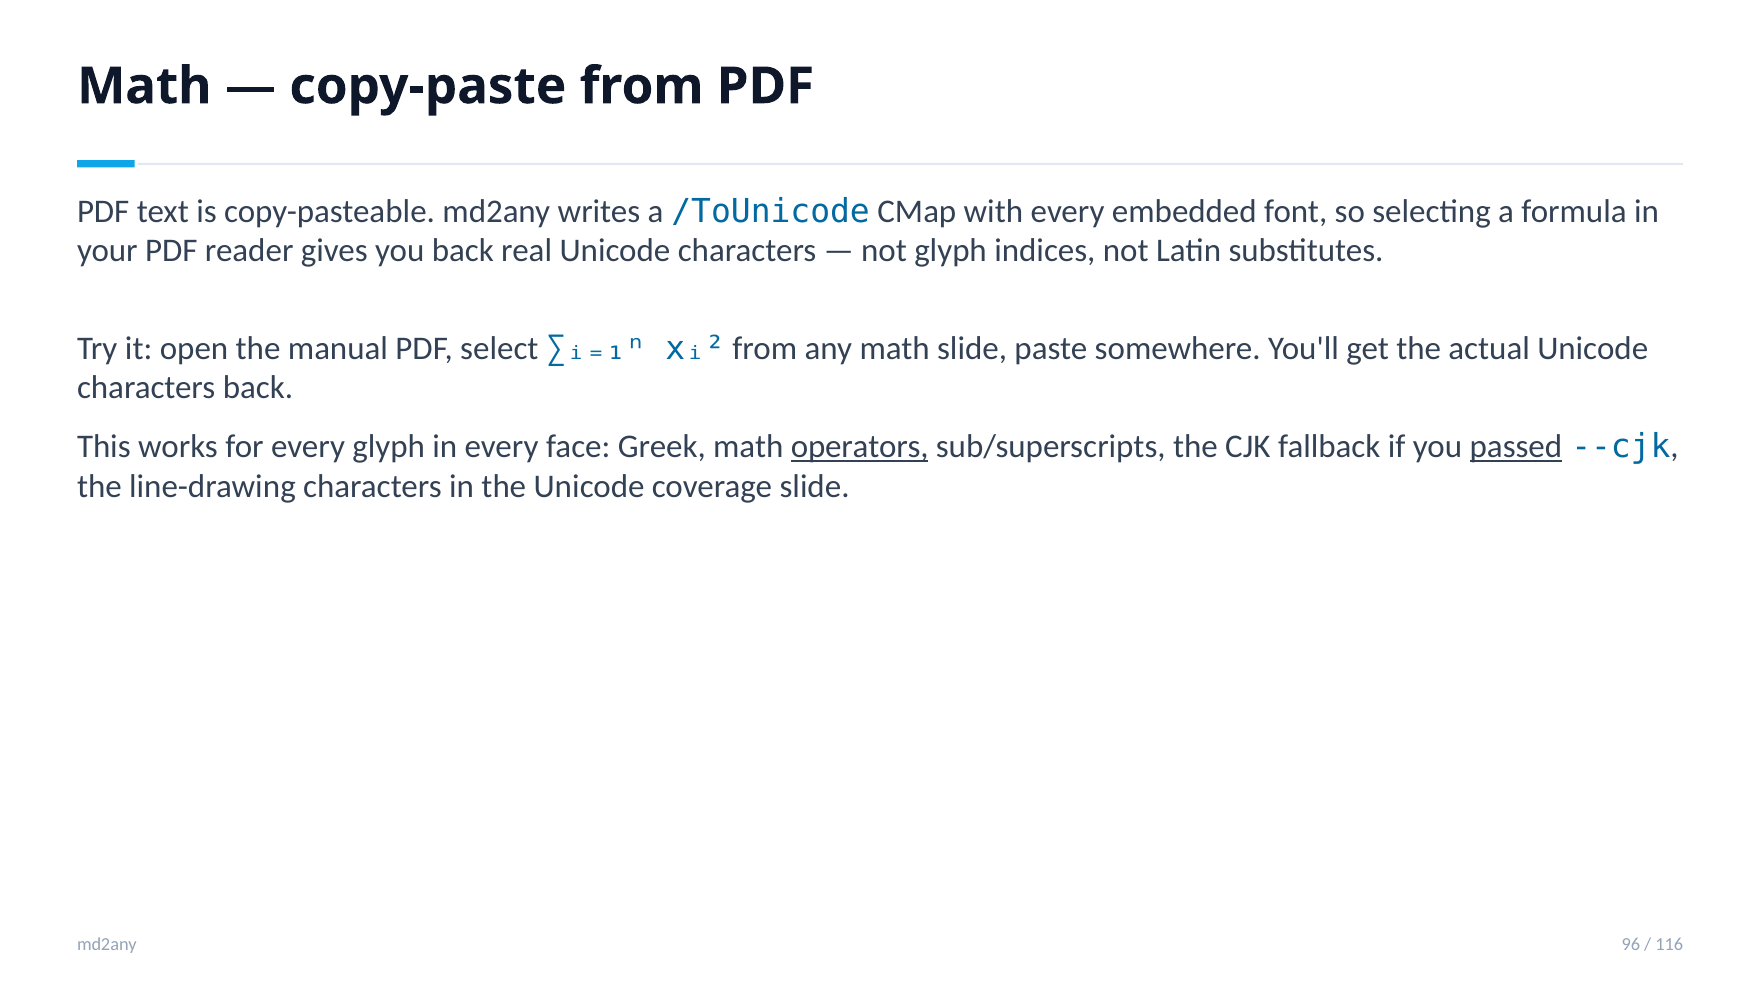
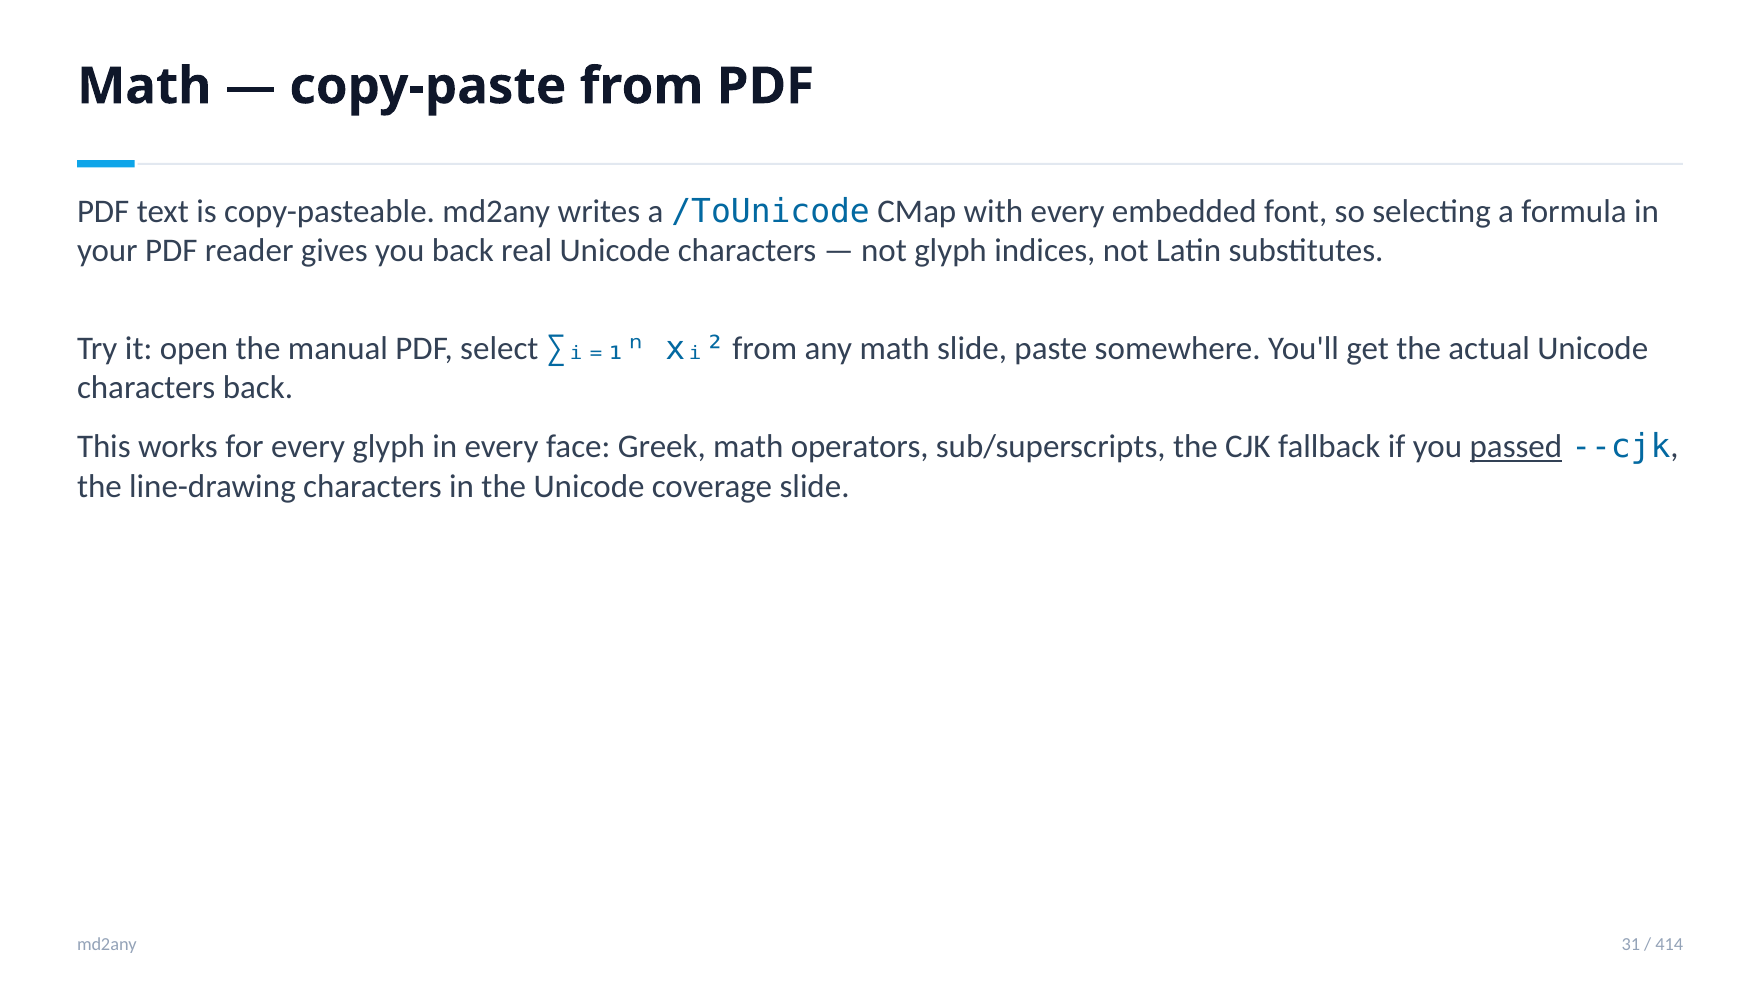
operators underline: present -> none
96: 96 -> 31
116: 116 -> 414
